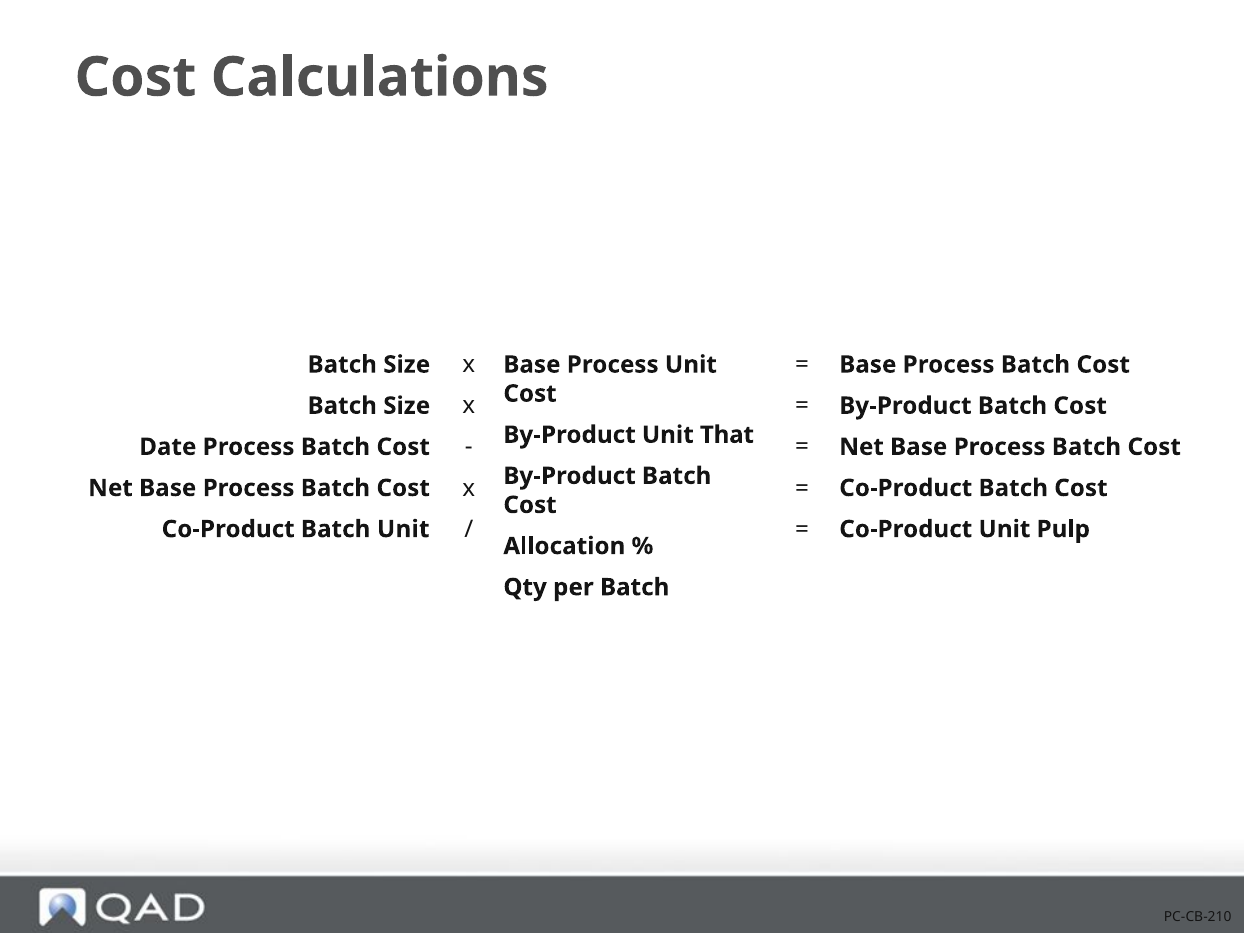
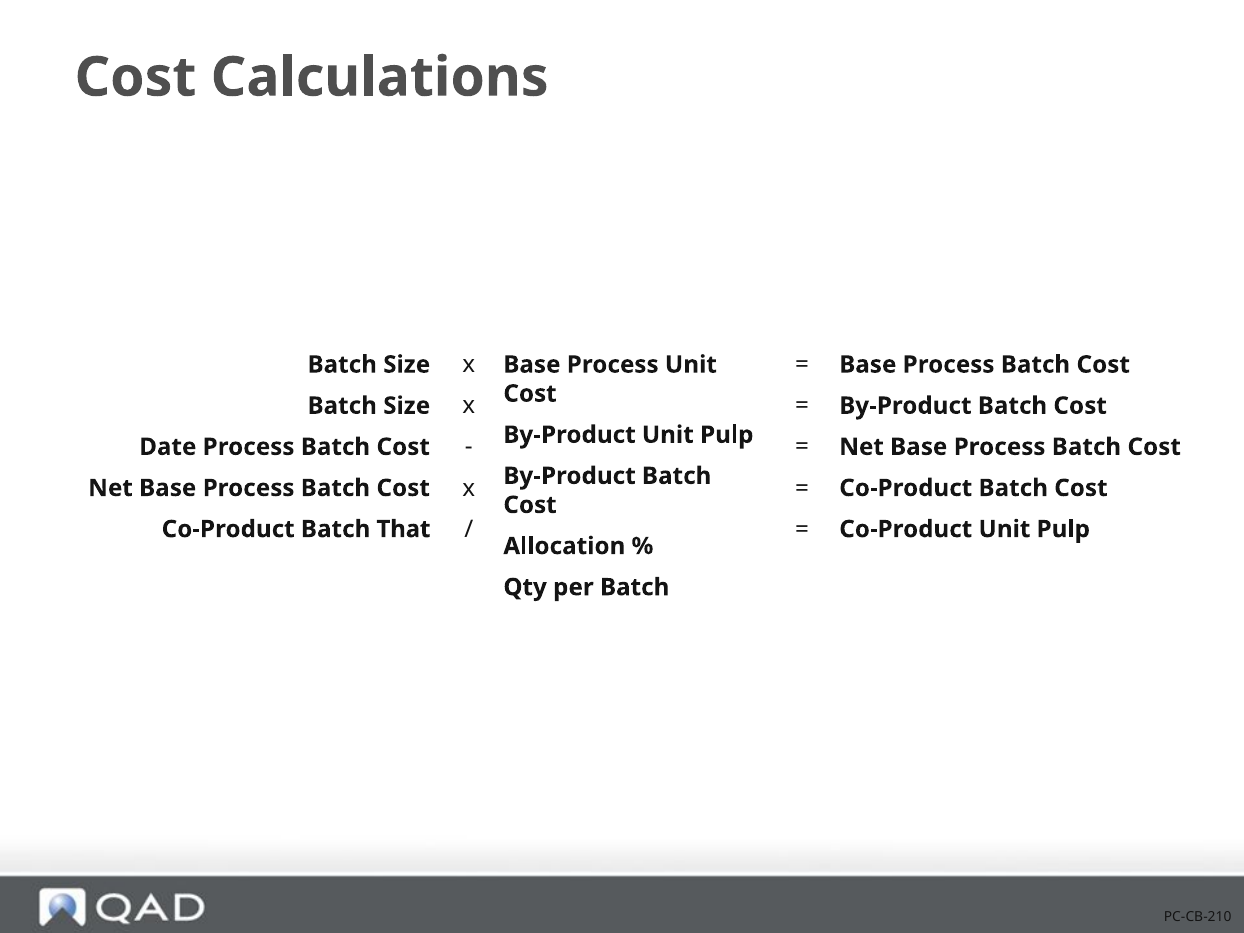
By-Product Unit That: That -> Pulp
Batch Unit: Unit -> That
